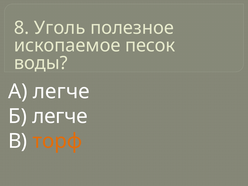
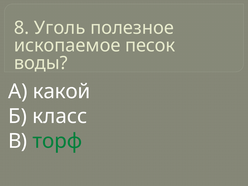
А легче: легче -> какой
Б легче: легче -> класс
торф colour: orange -> green
